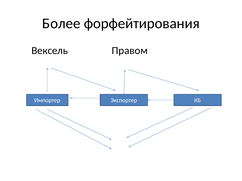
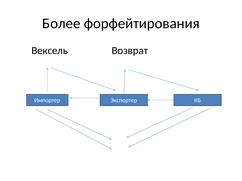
Правом: Правом -> Возврат
